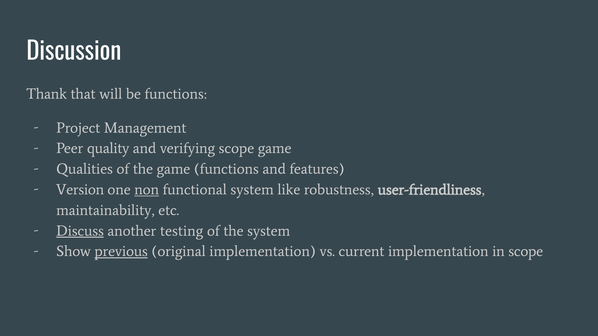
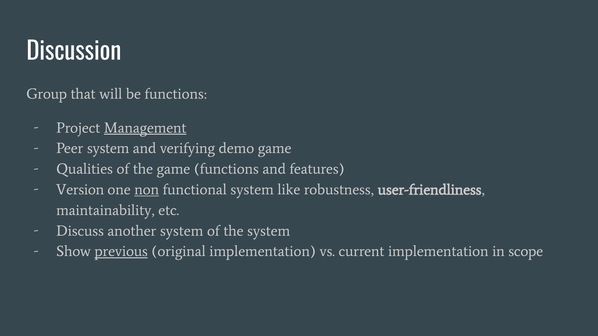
Thank: Thank -> Group
Management underline: none -> present
Peer quality: quality -> system
verifying scope: scope -> demo
Discuss underline: present -> none
another testing: testing -> system
